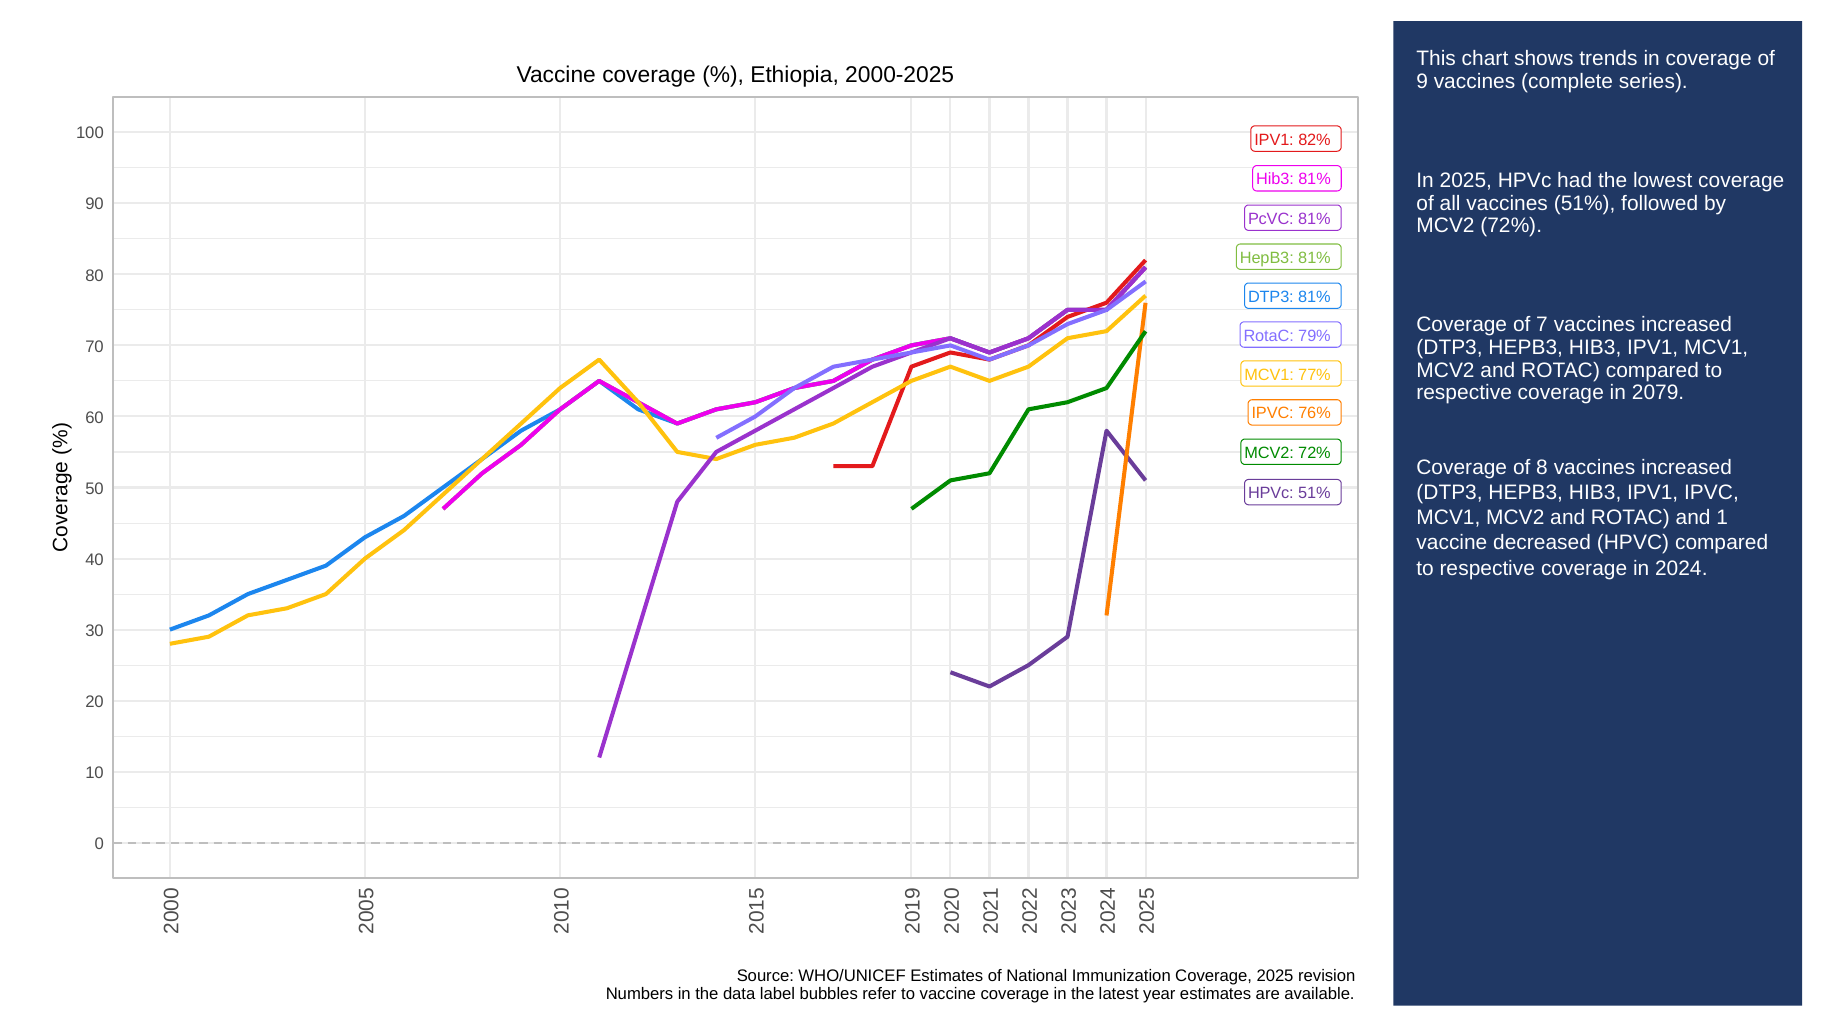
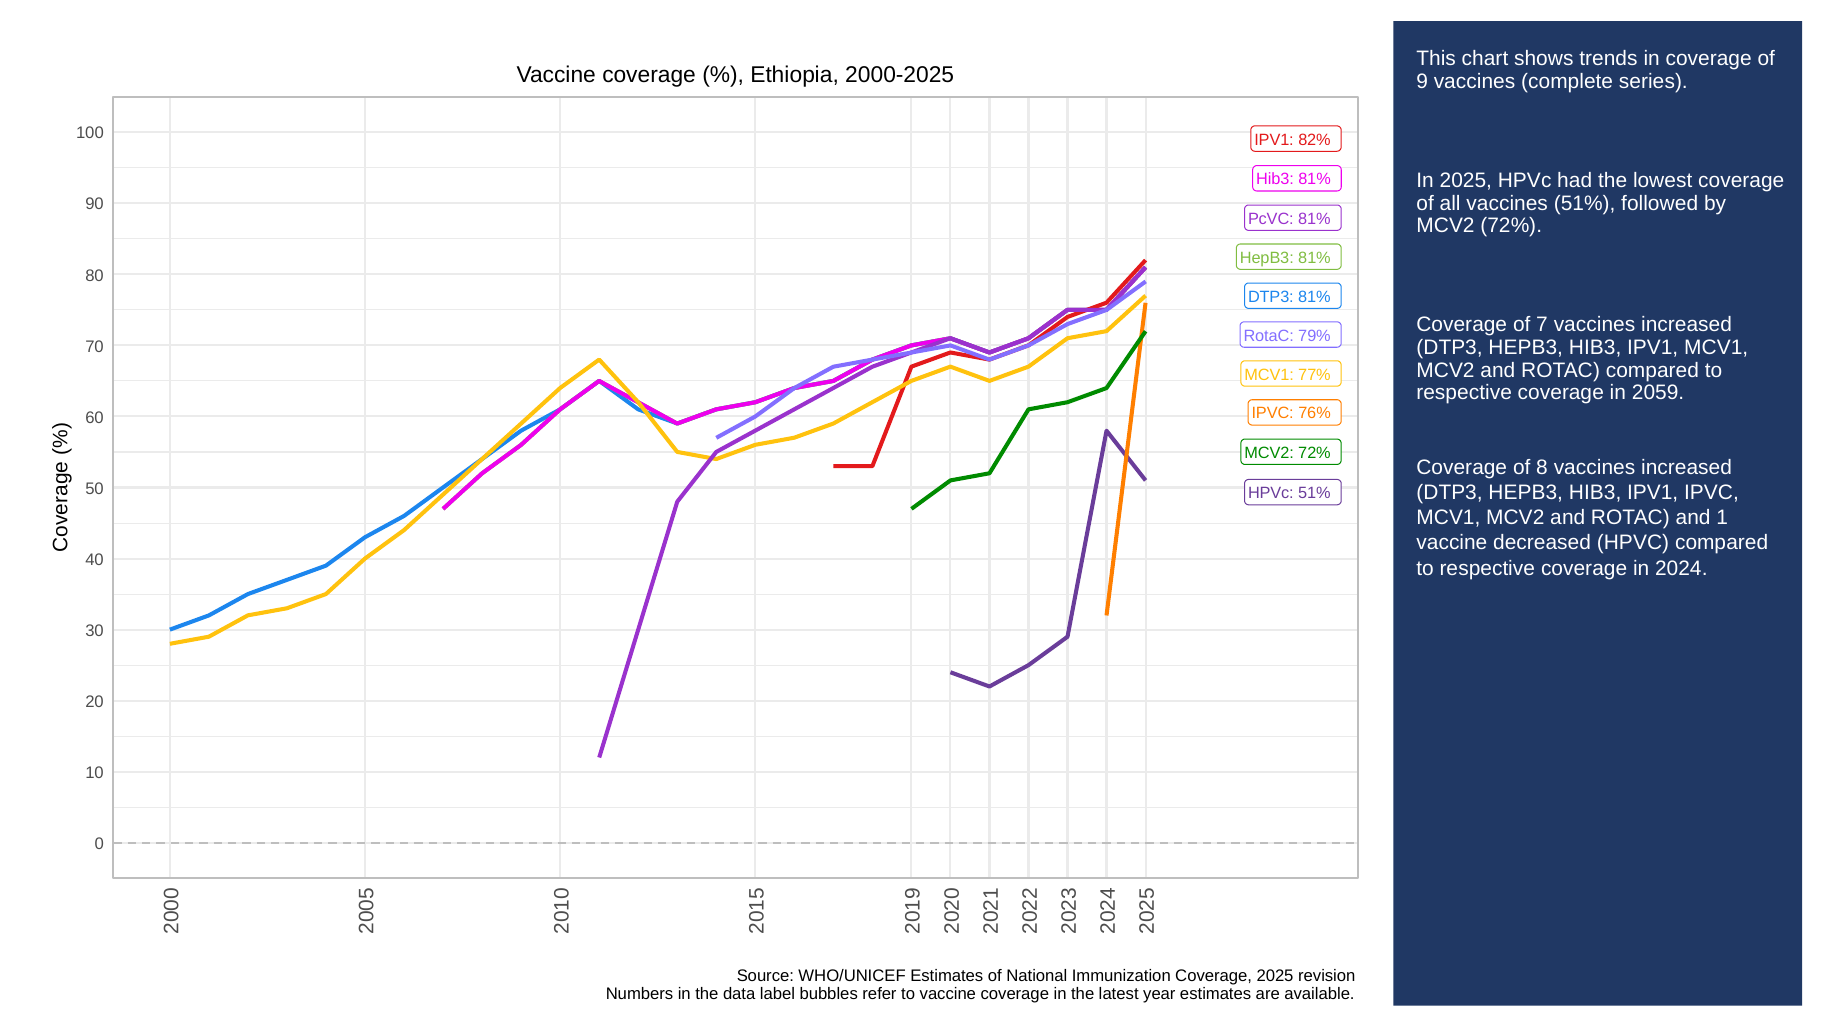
2079: 2079 -> 2059
